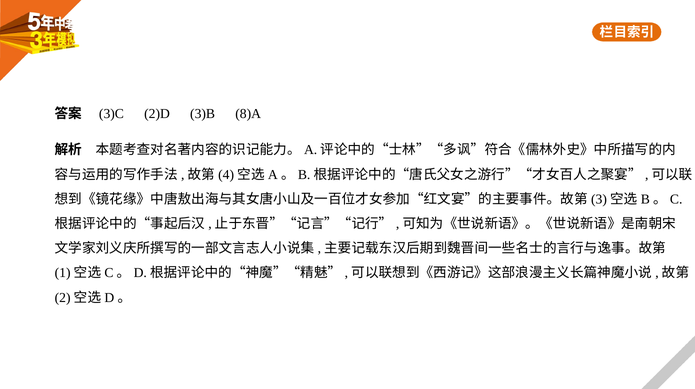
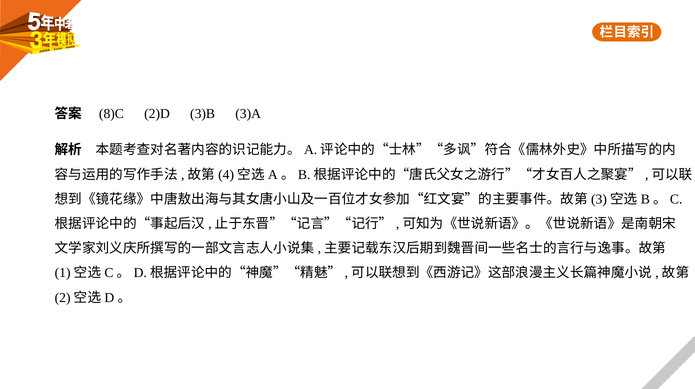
3)C: 3)C -> 8)C
8)A: 8)A -> 3)A
